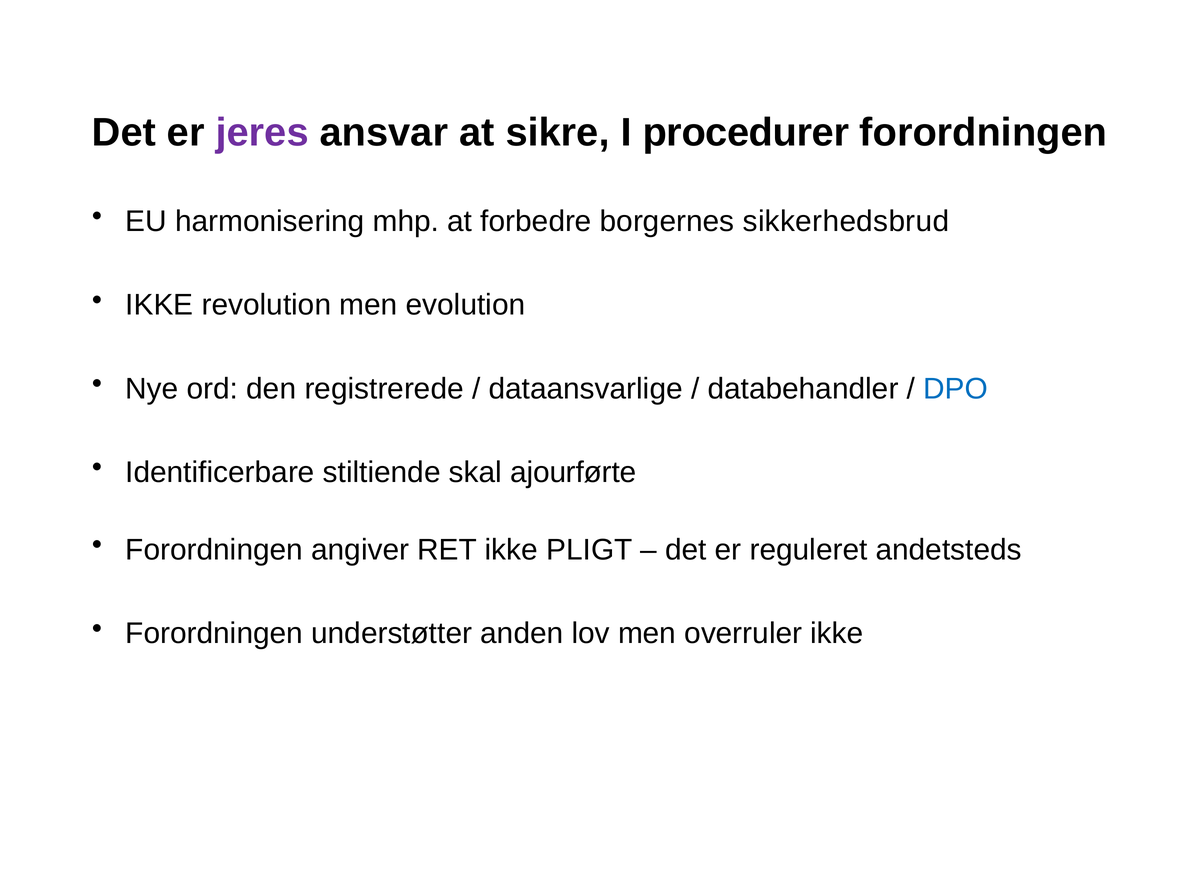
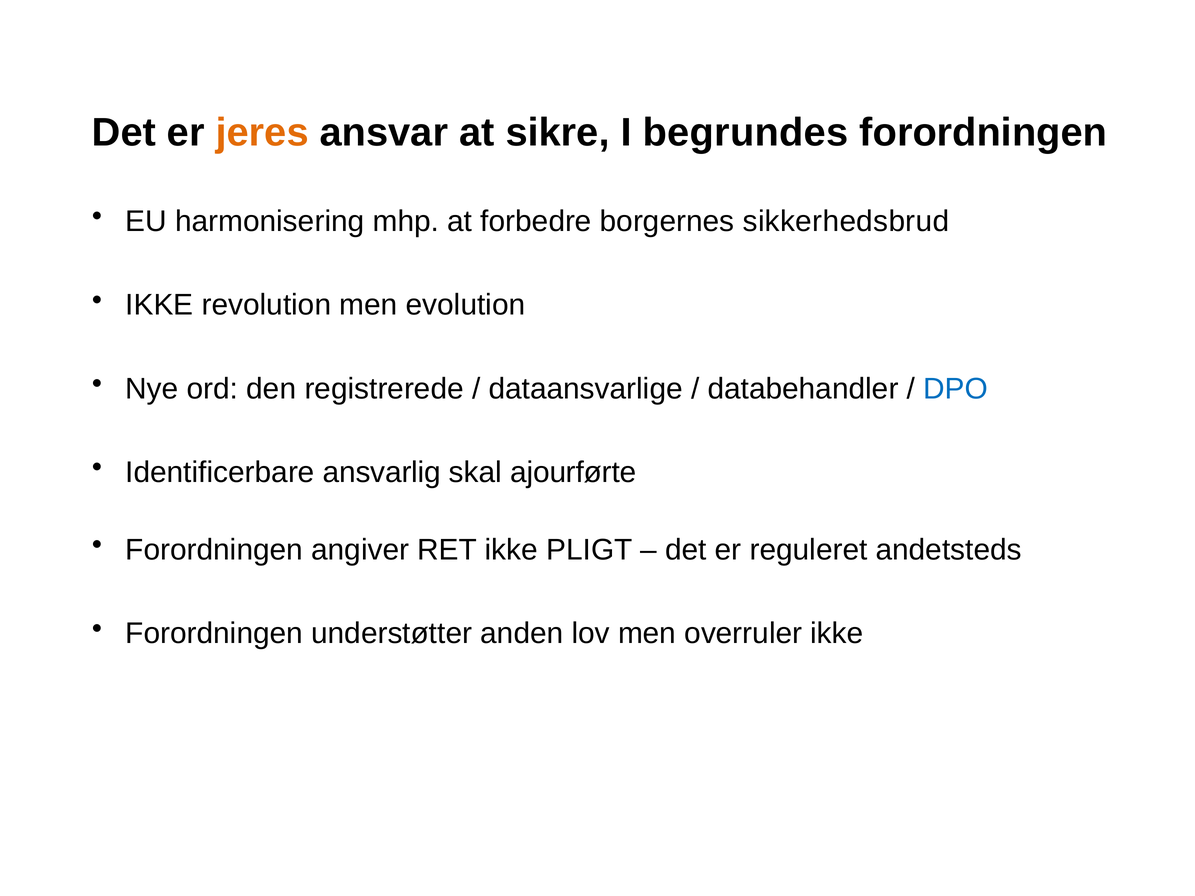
jeres colour: purple -> orange
procedurer: procedurer -> begrundes
stiltiende: stiltiende -> ansvarlig
